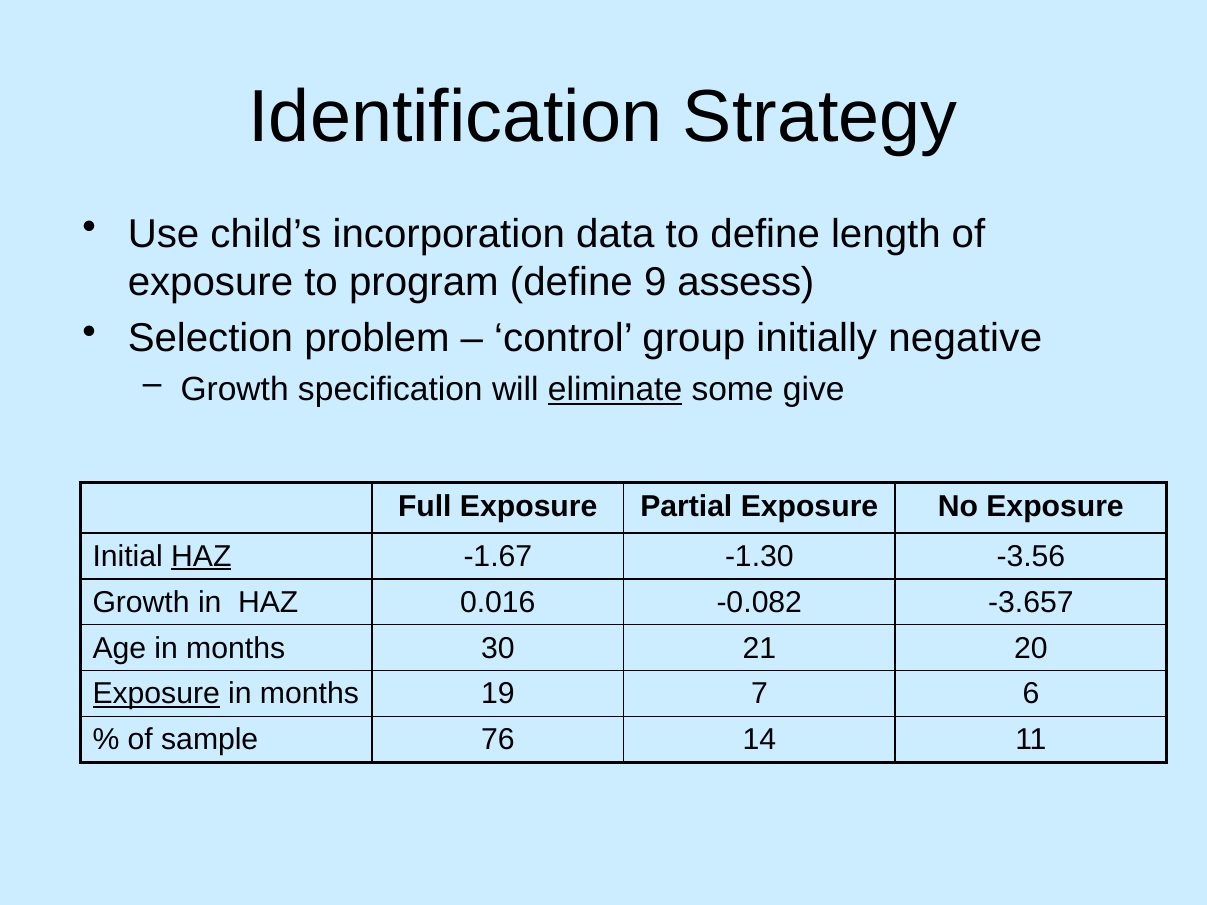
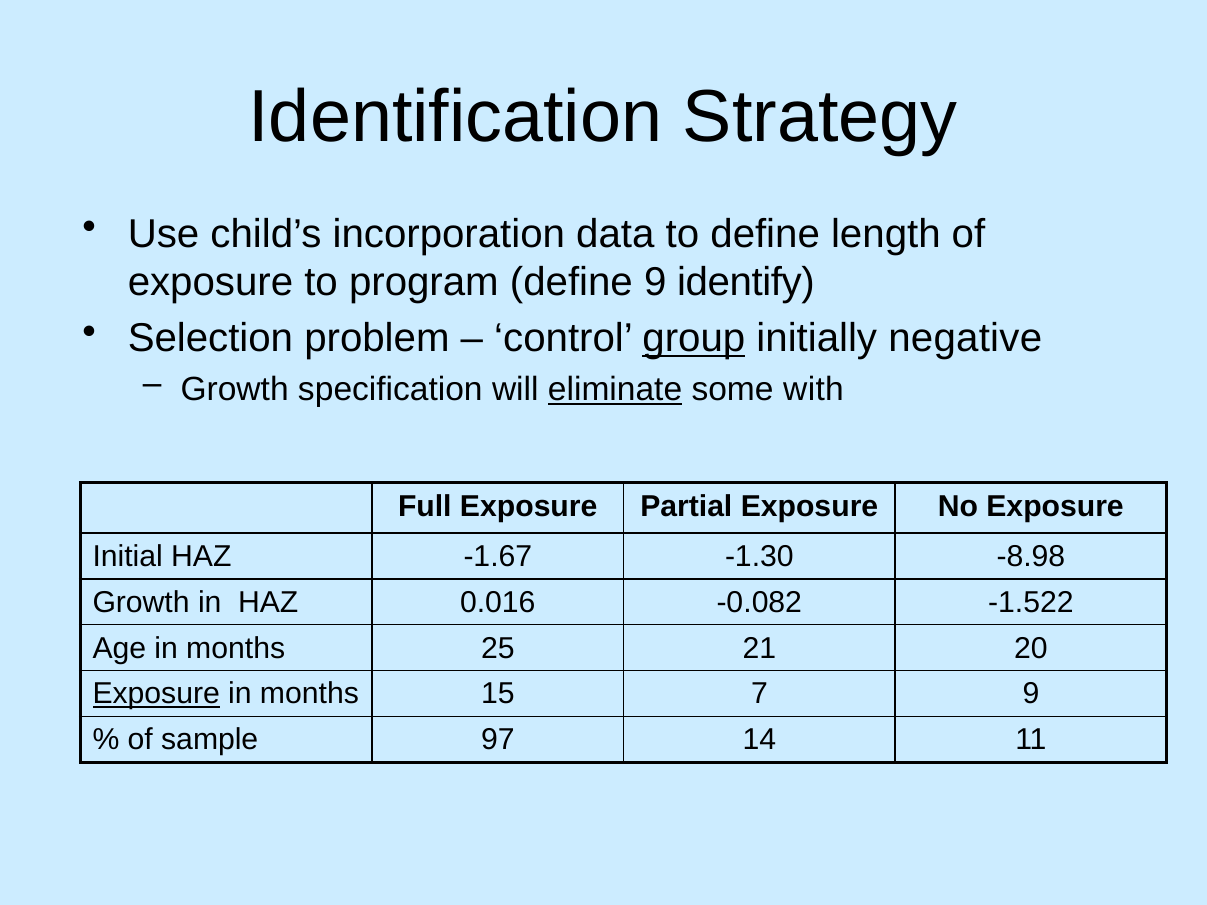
assess: assess -> identify
group underline: none -> present
give: give -> with
HAZ at (201, 557) underline: present -> none
-3.56: -3.56 -> -8.98
-3.657: -3.657 -> -1.522
30: 30 -> 25
19: 19 -> 15
7 6: 6 -> 9
76: 76 -> 97
